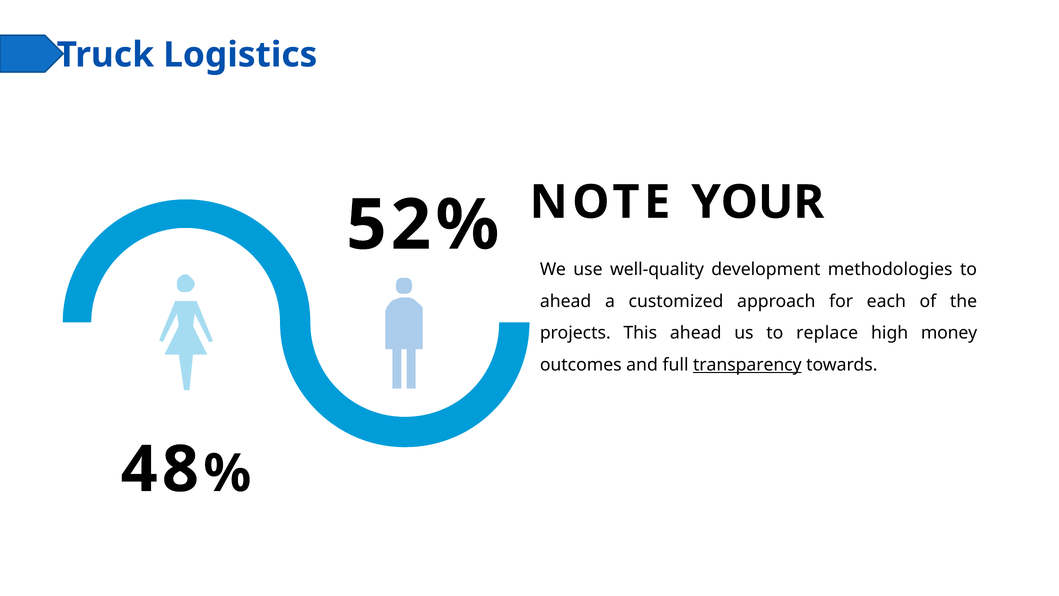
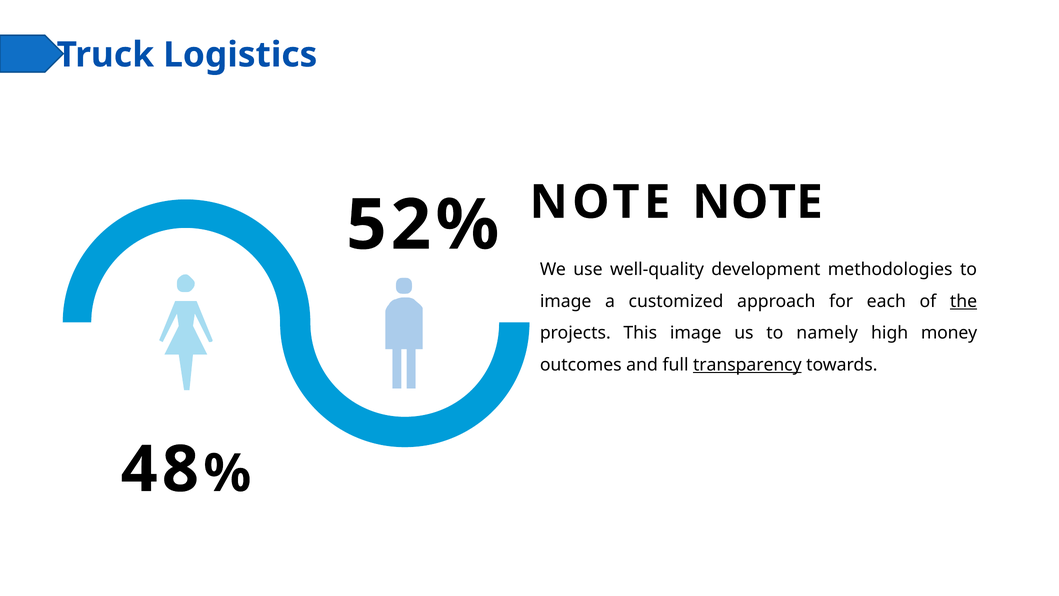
NOTE YOUR: YOUR -> NOTE
ahead at (566, 301): ahead -> image
the underline: none -> present
This ahead: ahead -> image
replace: replace -> namely
